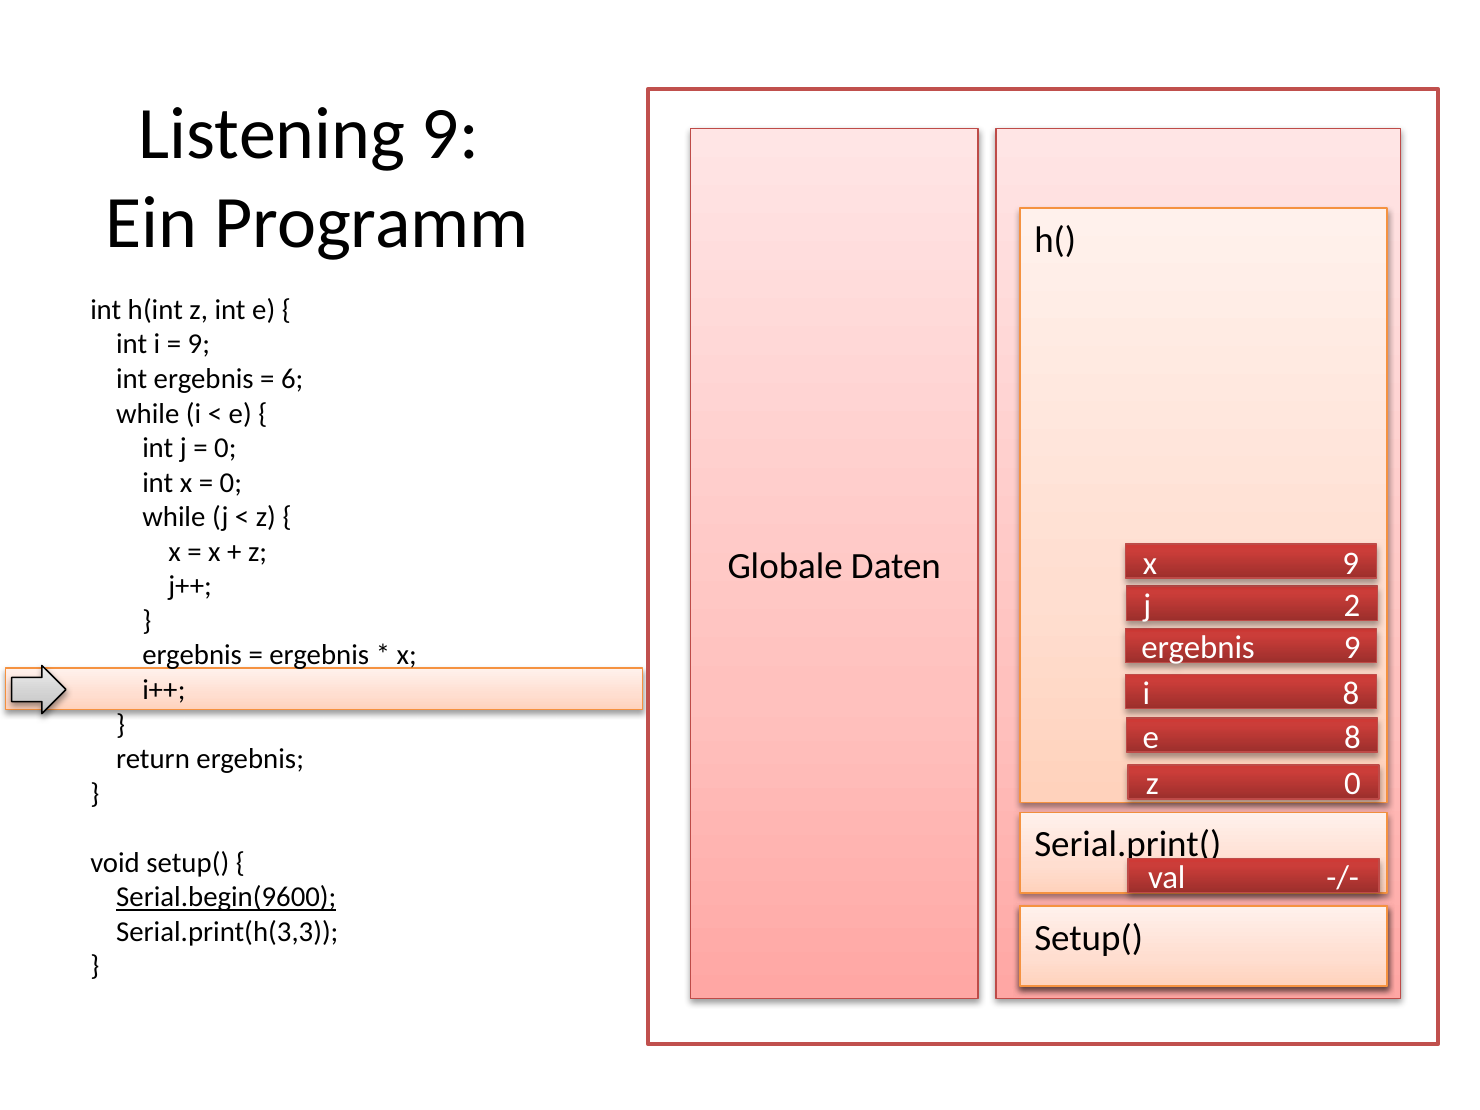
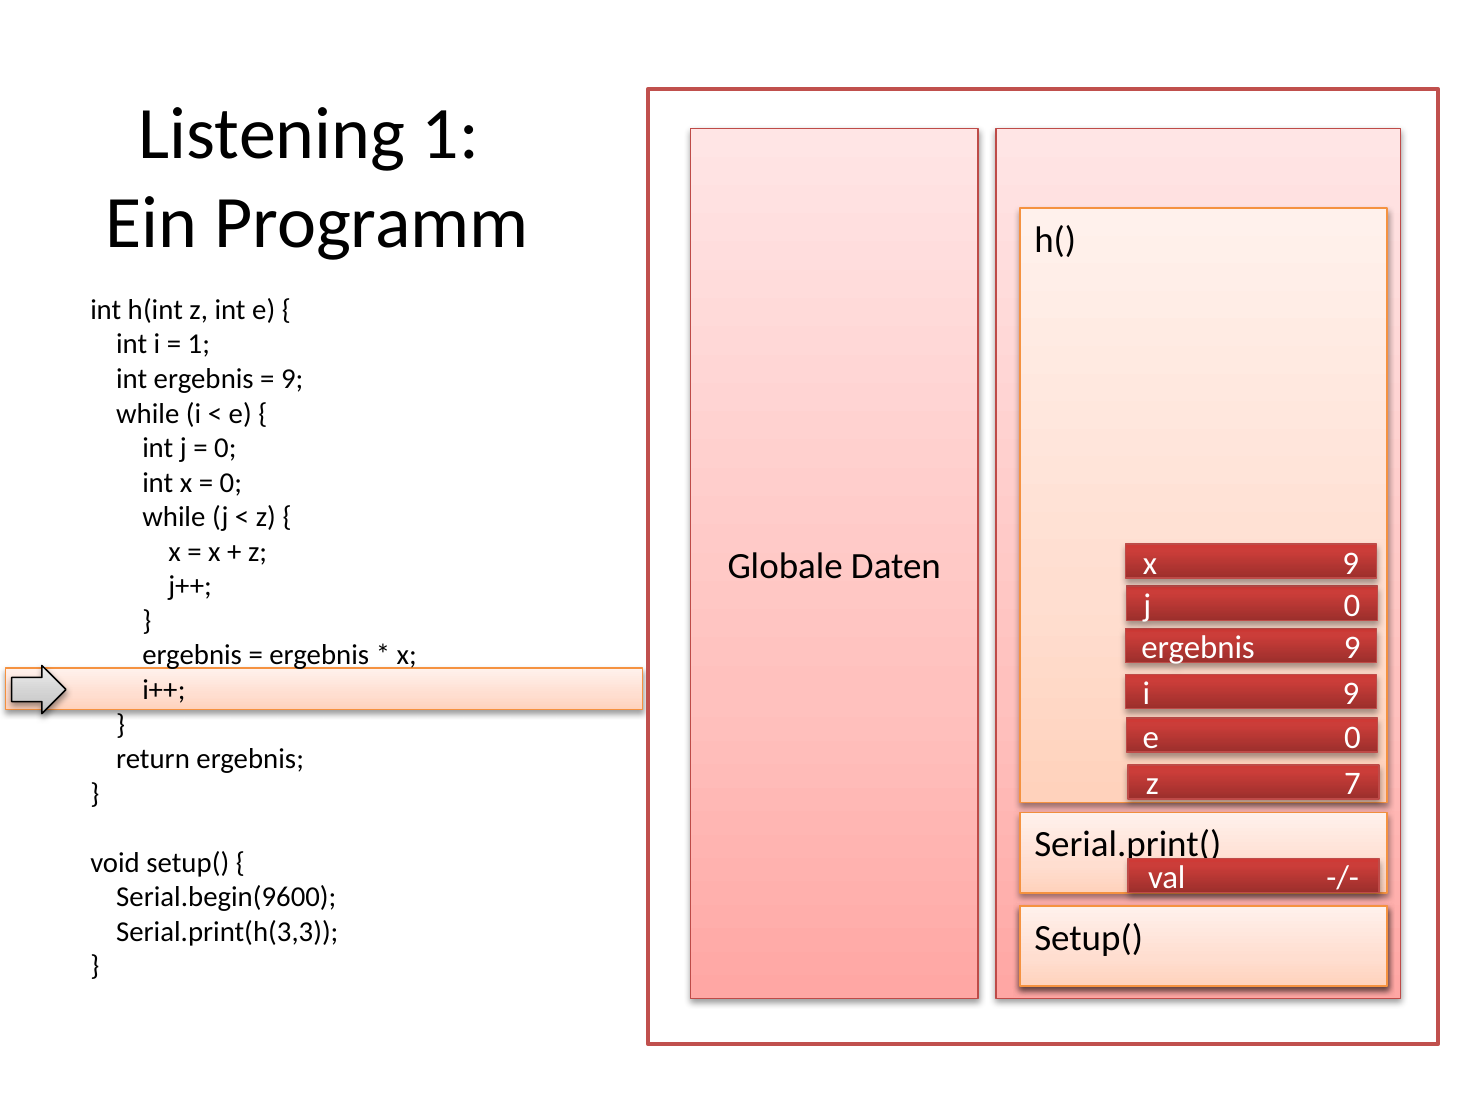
Listening 9: 9 -> 1
9 at (199, 344): 9 -> 1
6 at (292, 379): 6 -> 9
j 2: 2 -> 0
i 8: 8 -> 9
e 8: 8 -> 0
z 0: 0 -> 7
Serial.begin(9600 underline: present -> none
